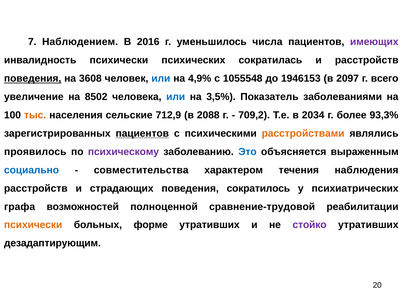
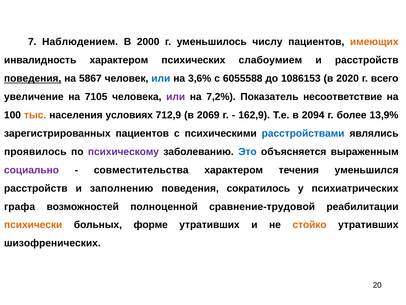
2016: 2016 -> 2000
числа: числа -> числу
имеющих colour: purple -> orange
инвалидность психически: психически -> характером
сократилась: сократилась -> слабоумием
3608: 3608 -> 5867
4,9%: 4,9% -> 3,6%
1055548: 1055548 -> 6055588
1946153: 1946153 -> 1086153
2097: 2097 -> 2020
8502: 8502 -> 7105
или at (176, 97) colour: blue -> purple
3,5%: 3,5% -> 7,2%
заболеваниями: заболеваниями -> несоответствие
сельские: сельские -> условиях
2088: 2088 -> 2069
709,2: 709,2 -> 162,9
2034: 2034 -> 2094
93,3%: 93,3% -> 13,9%
пациентов at (142, 133) underline: present -> none
расстройствами colour: orange -> blue
социально colour: blue -> purple
наблюдения: наблюдения -> уменьшился
страдающих: страдающих -> заполнению
стойко colour: purple -> orange
дезадаптирующим: дезадаптирующим -> шизофренических
